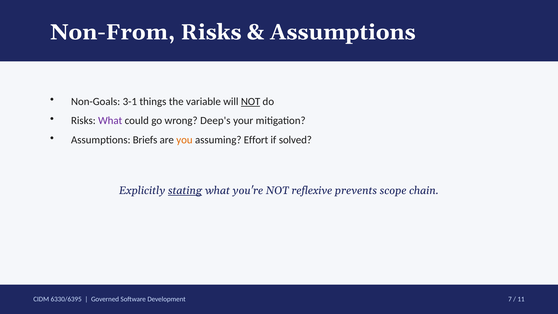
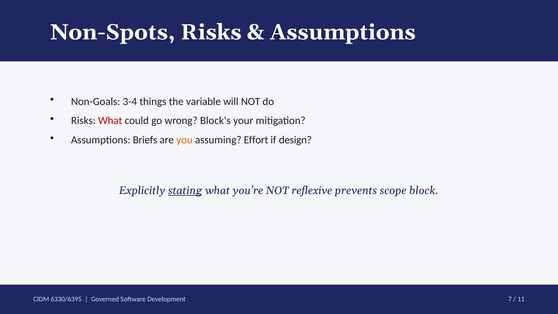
Non-From: Non-From -> Non-Spots
3-1: 3-1 -> 3-4
NOT at (251, 101) underline: present -> none
What at (110, 121) colour: purple -> red
Deep's: Deep's -> Block's
solved: solved -> design
chain: chain -> block
